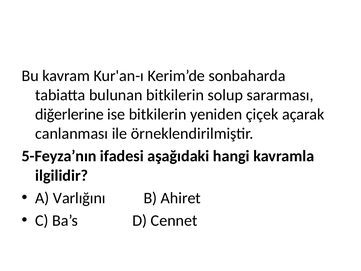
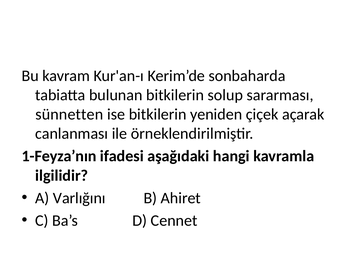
diğerlerine: diğerlerine -> sünnetten
5-Feyza’nın: 5-Feyza’nın -> 1-Feyza’nın
